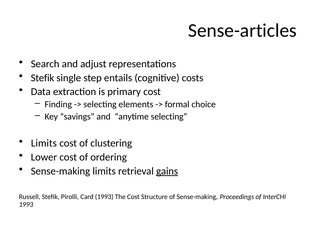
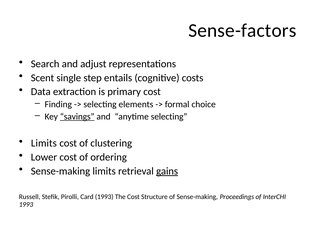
Sense-articles: Sense-articles -> Sense-factors
Stefik at (42, 78): Stefik -> Scent
savings underline: none -> present
